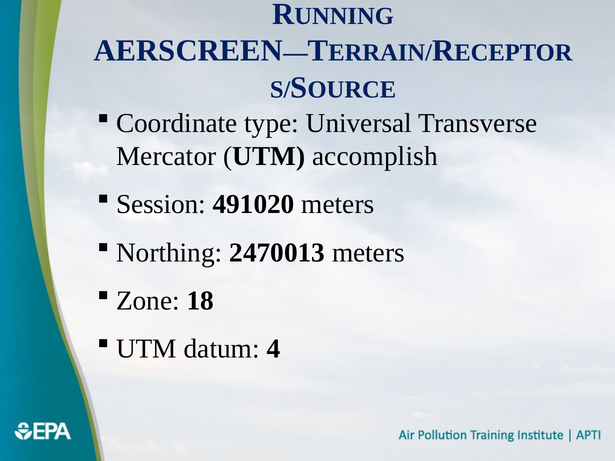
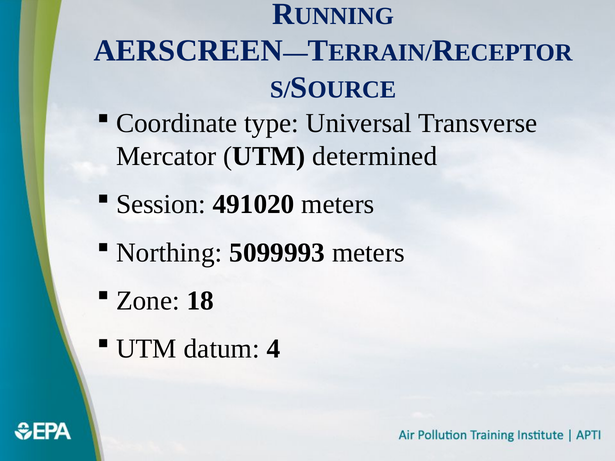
accomplish: accomplish -> determined
2470013: 2470013 -> 5099993
